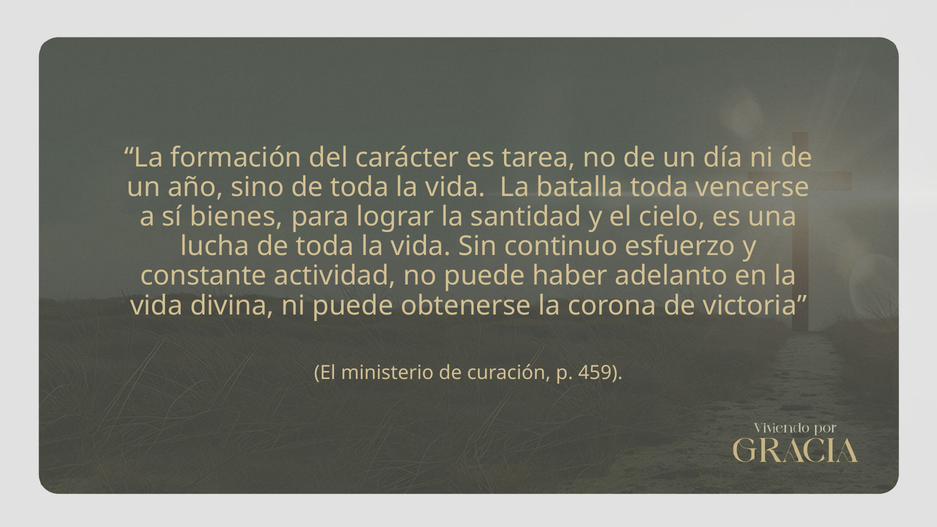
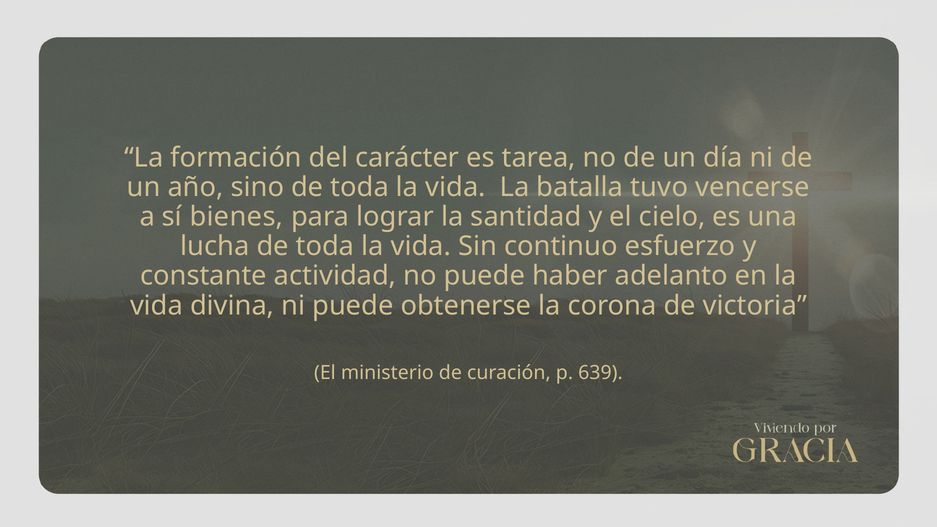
batalla toda: toda -> tuvo
459: 459 -> 639
